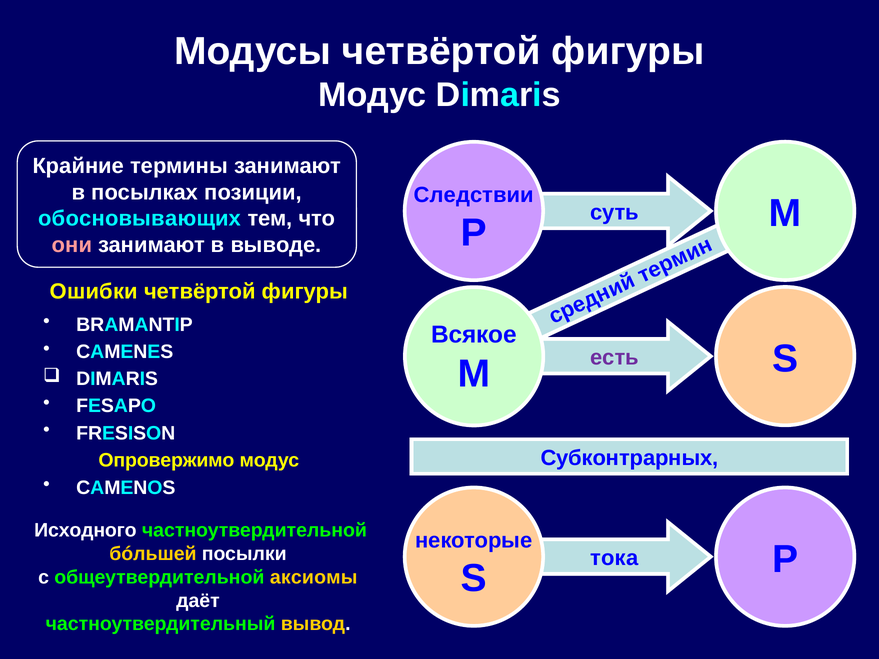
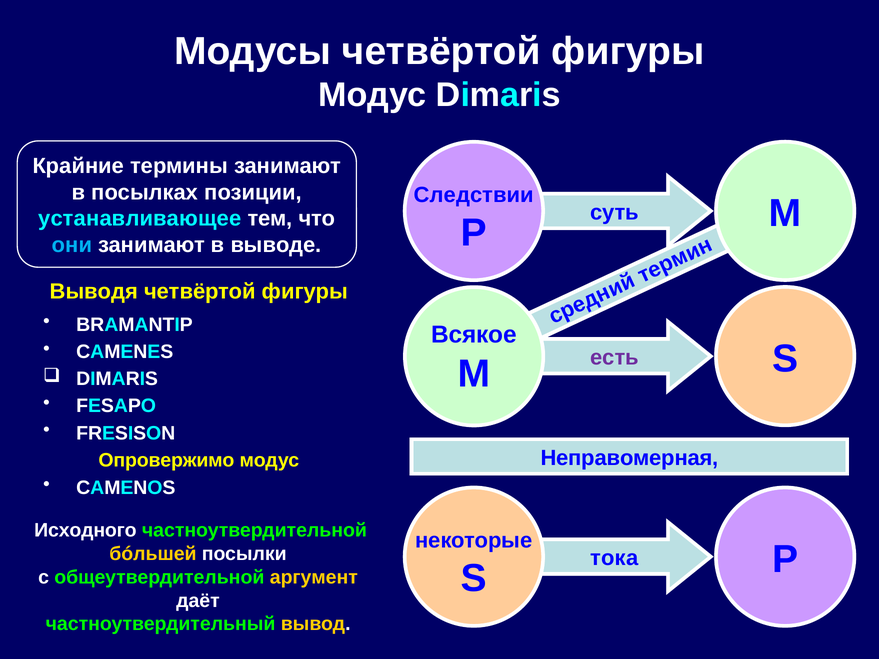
обосновывающих: обосновывающих -> устанавливающее
они colour: pink -> light blue
Ошибки: Ошибки -> Выводя
Субконтрарных: Субконтрарных -> Неправомерная
аксиомы: аксиомы -> аргумент
